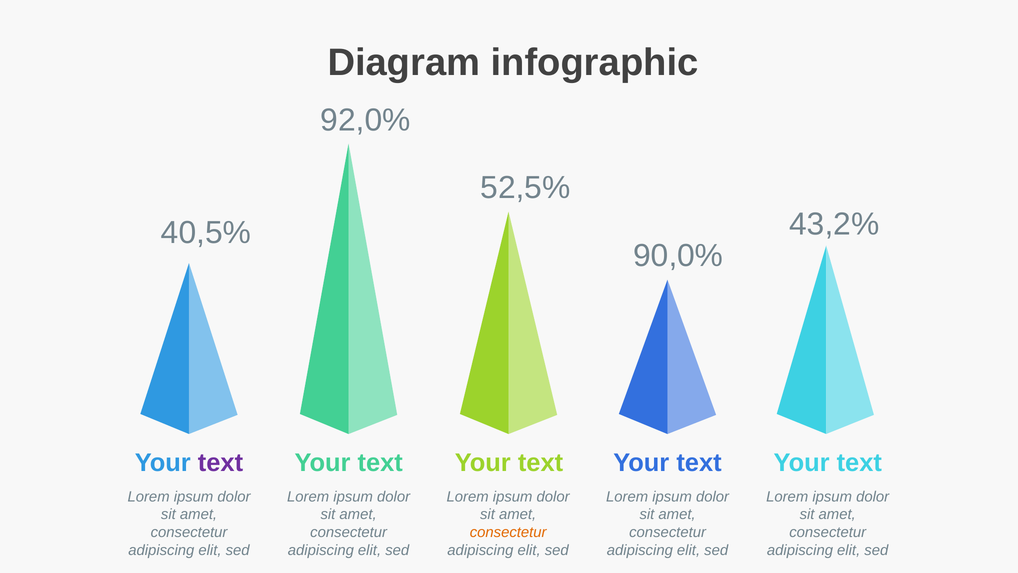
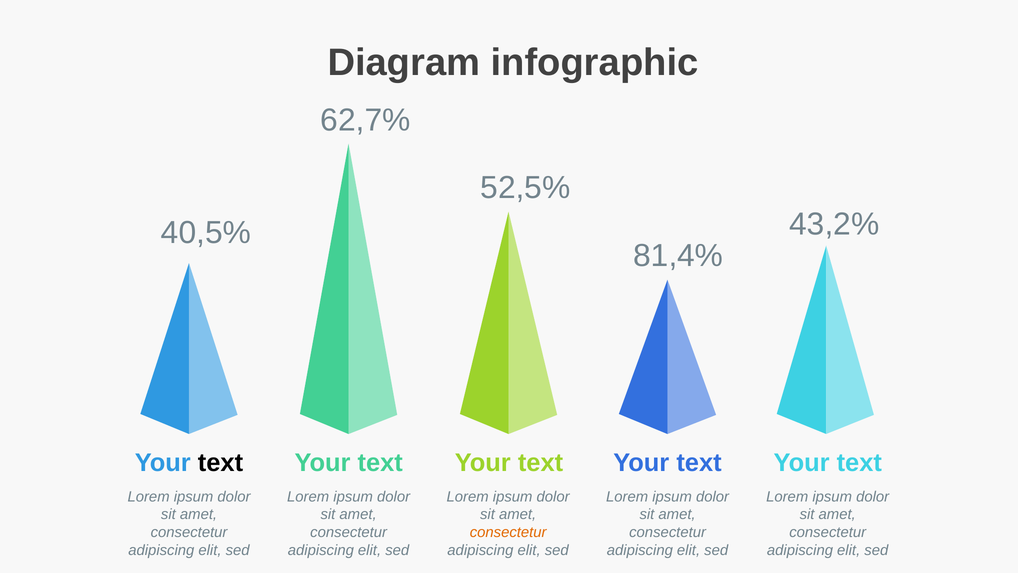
92,0%: 92,0% -> 62,7%
90,0%: 90,0% -> 81,4%
text at (220, 463) colour: purple -> black
